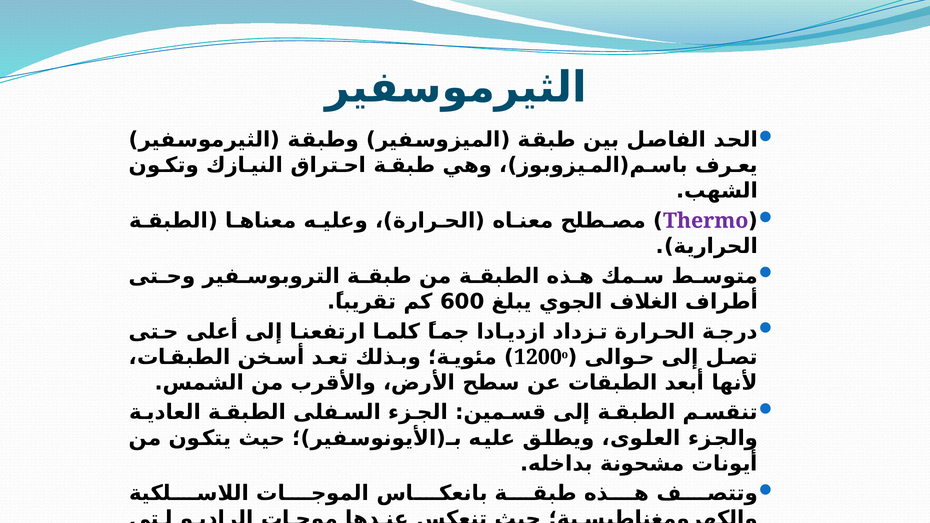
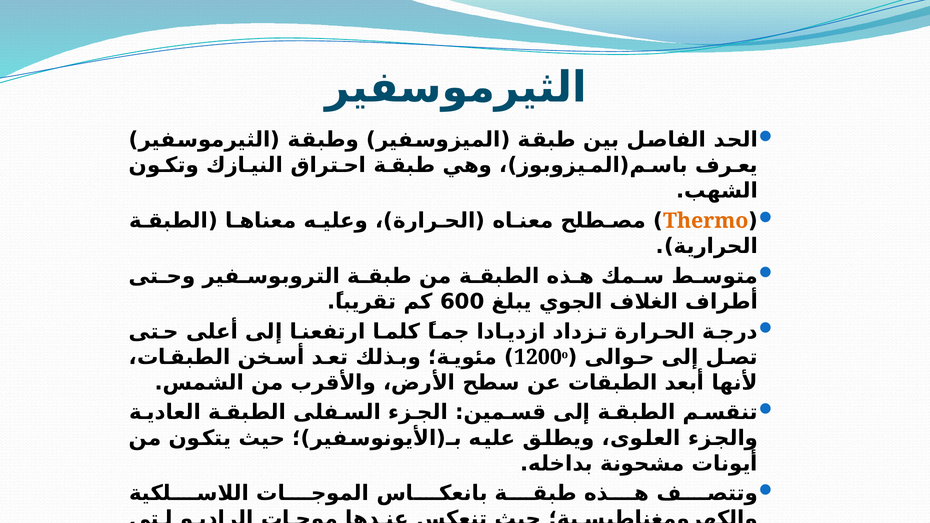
Thermo colour: purple -> orange
